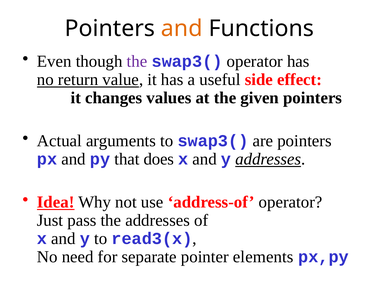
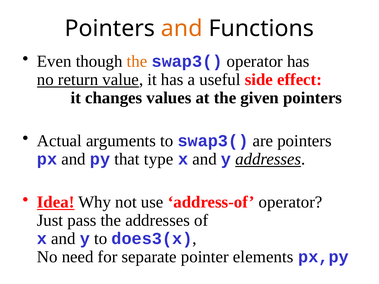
the at (137, 61) colour: purple -> orange
does: does -> type
read3(x: read3(x -> does3(x
